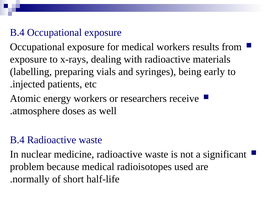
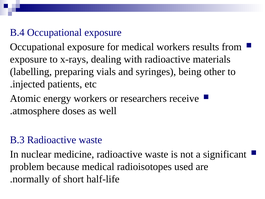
early: early -> other
B.4 at (17, 140): B.4 -> B.3
